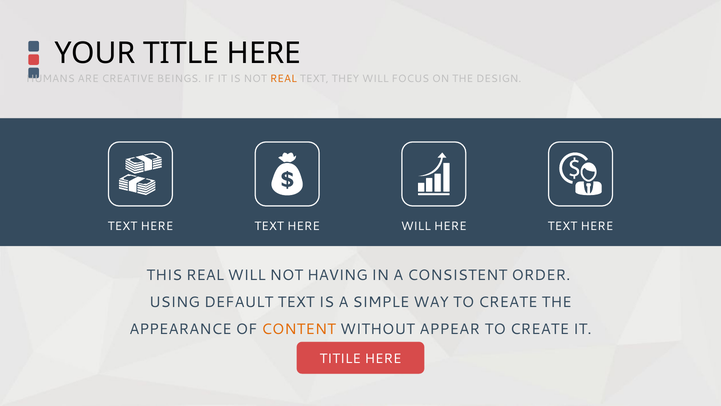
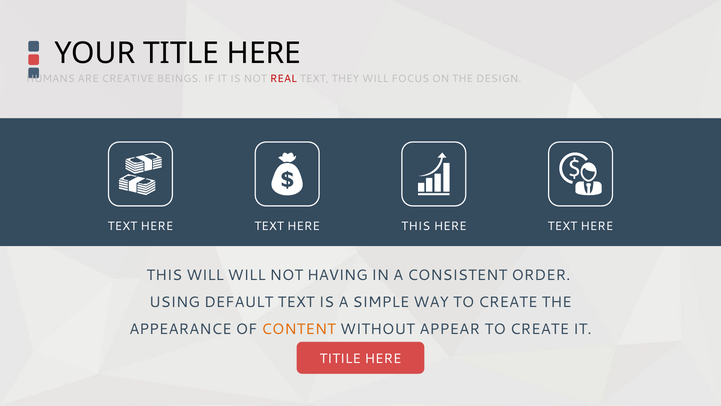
REAL at (283, 78) colour: orange -> red
WILL at (416, 226): WILL -> THIS
THIS REAL: REAL -> WILL
